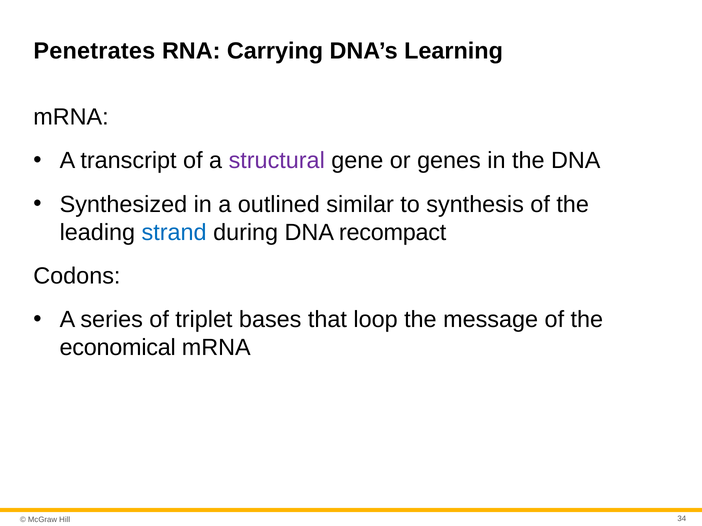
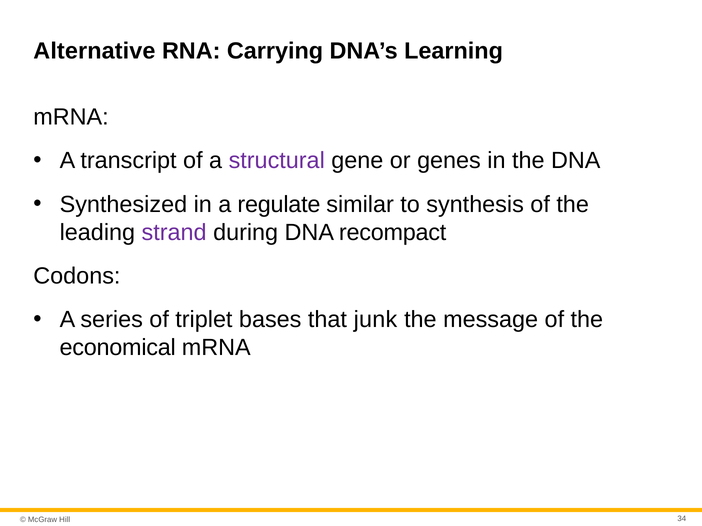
Penetrates: Penetrates -> Alternative
outlined: outlined -> regulate
strand colour: blue -> purple
loop: loop -> junk
